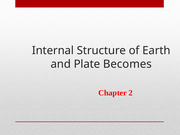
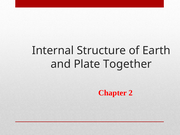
Becomes: Becomes -> Together
